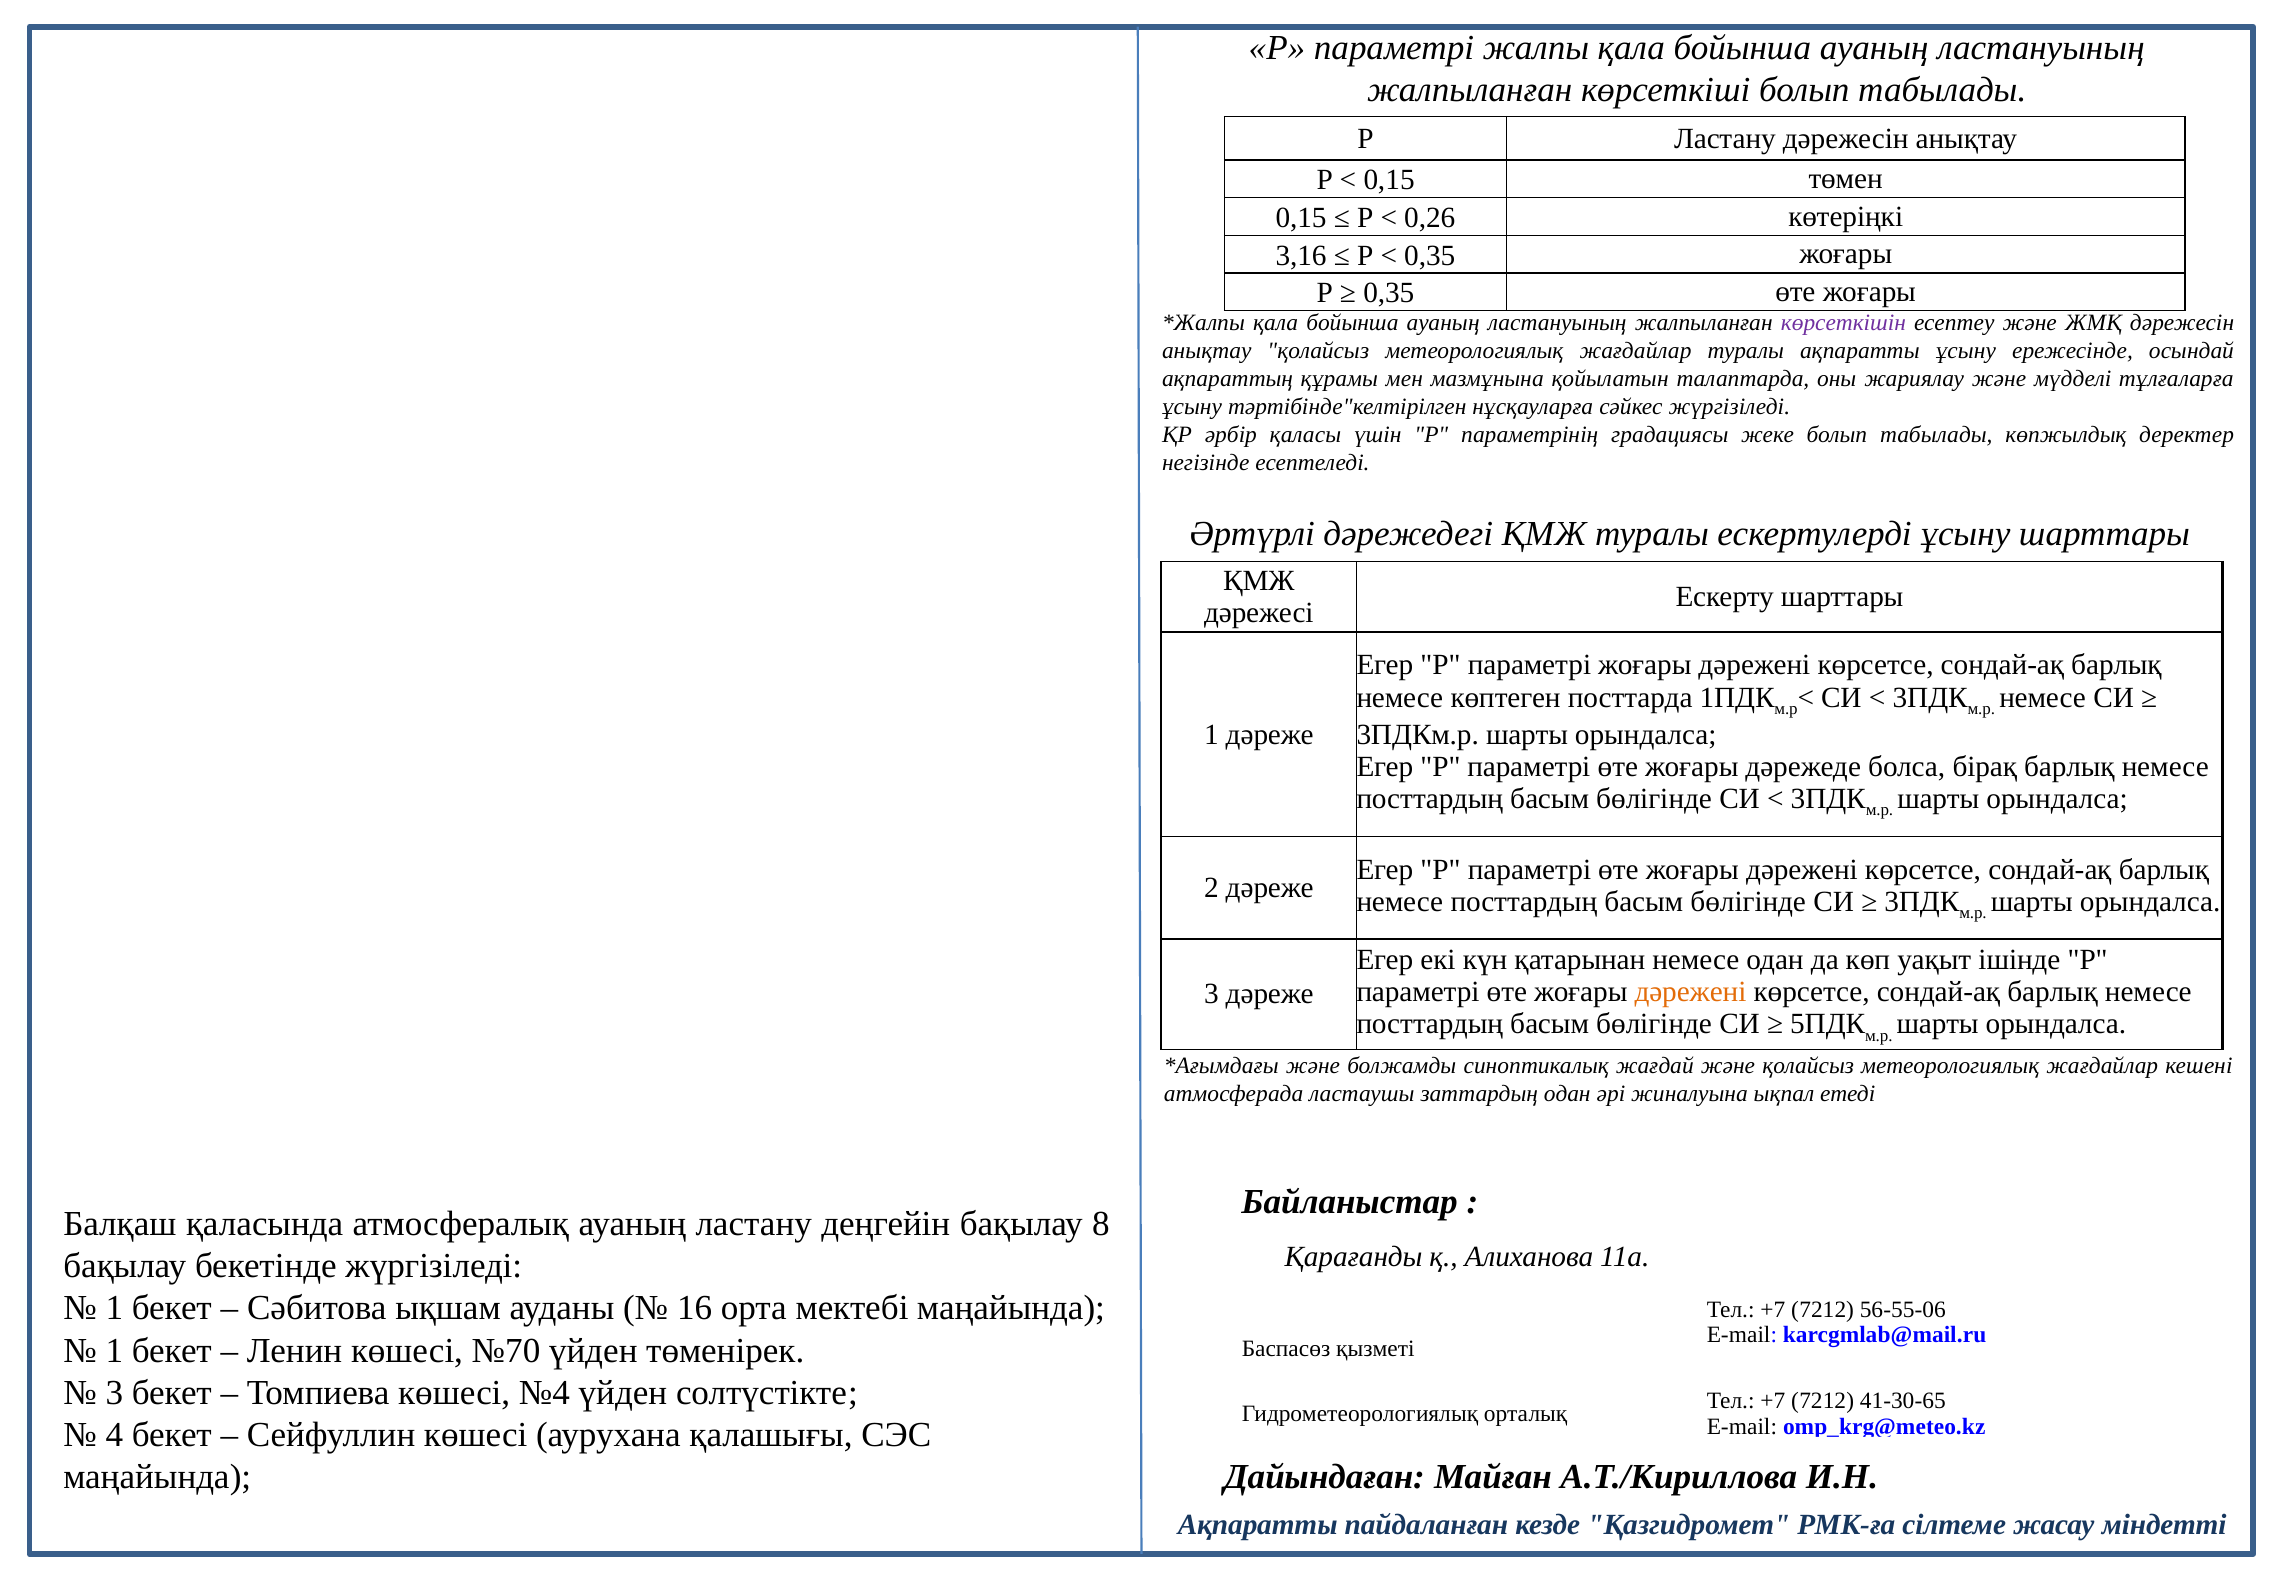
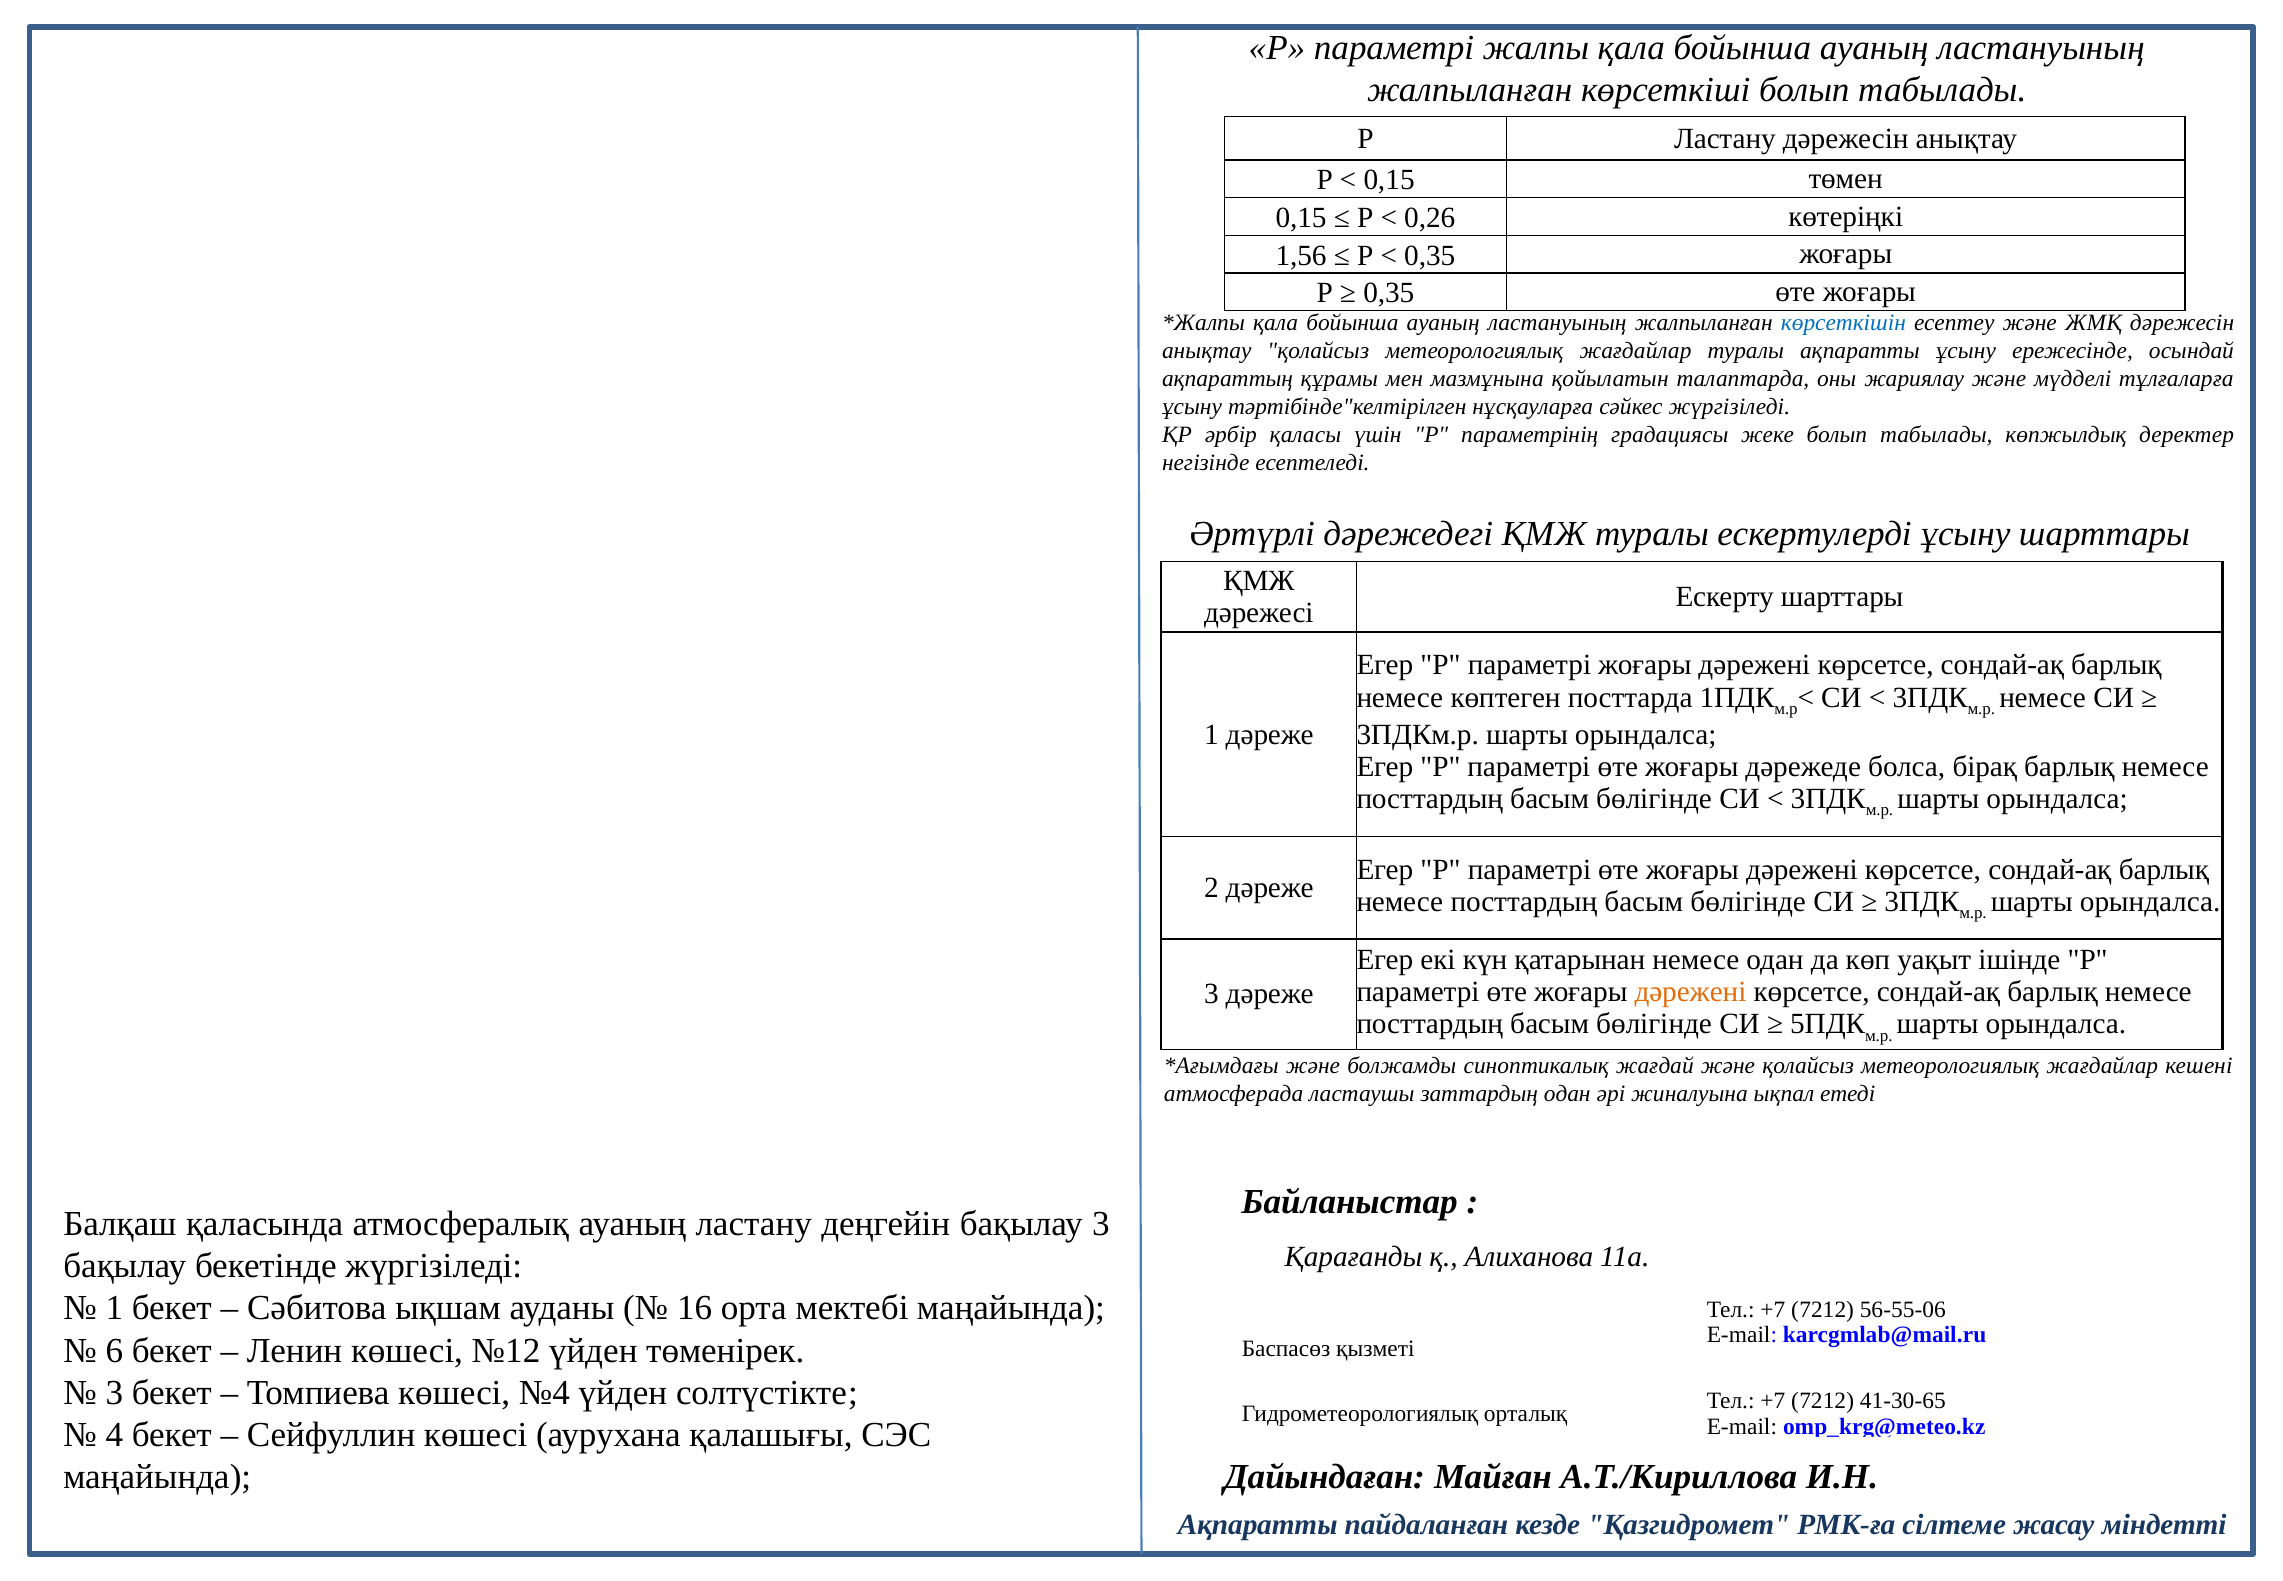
3,16: 3,16 -> 1,56
көрсеткішін colour: purple -> blue
бақылау 8: 8 -> 3
1 at (114, 1350): 1 -> 6
№70: №70 -> №12
